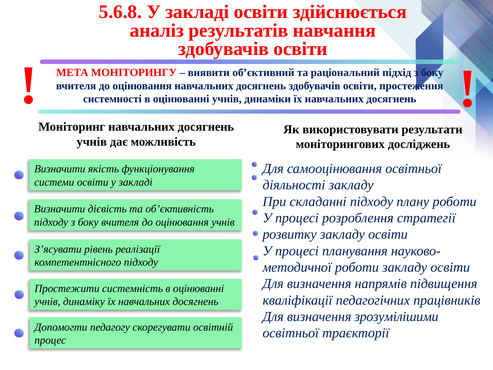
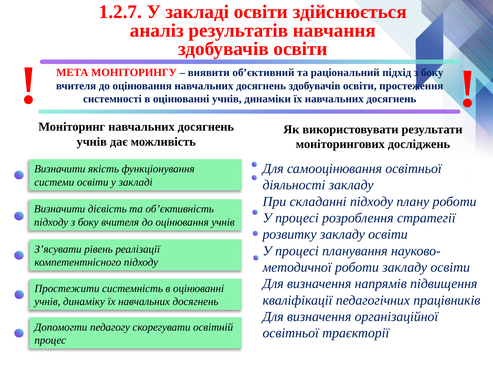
5.6.8: 5.6.8 -> 1.2.7
зрозумілішими: зрозумілішими -> організаційної
